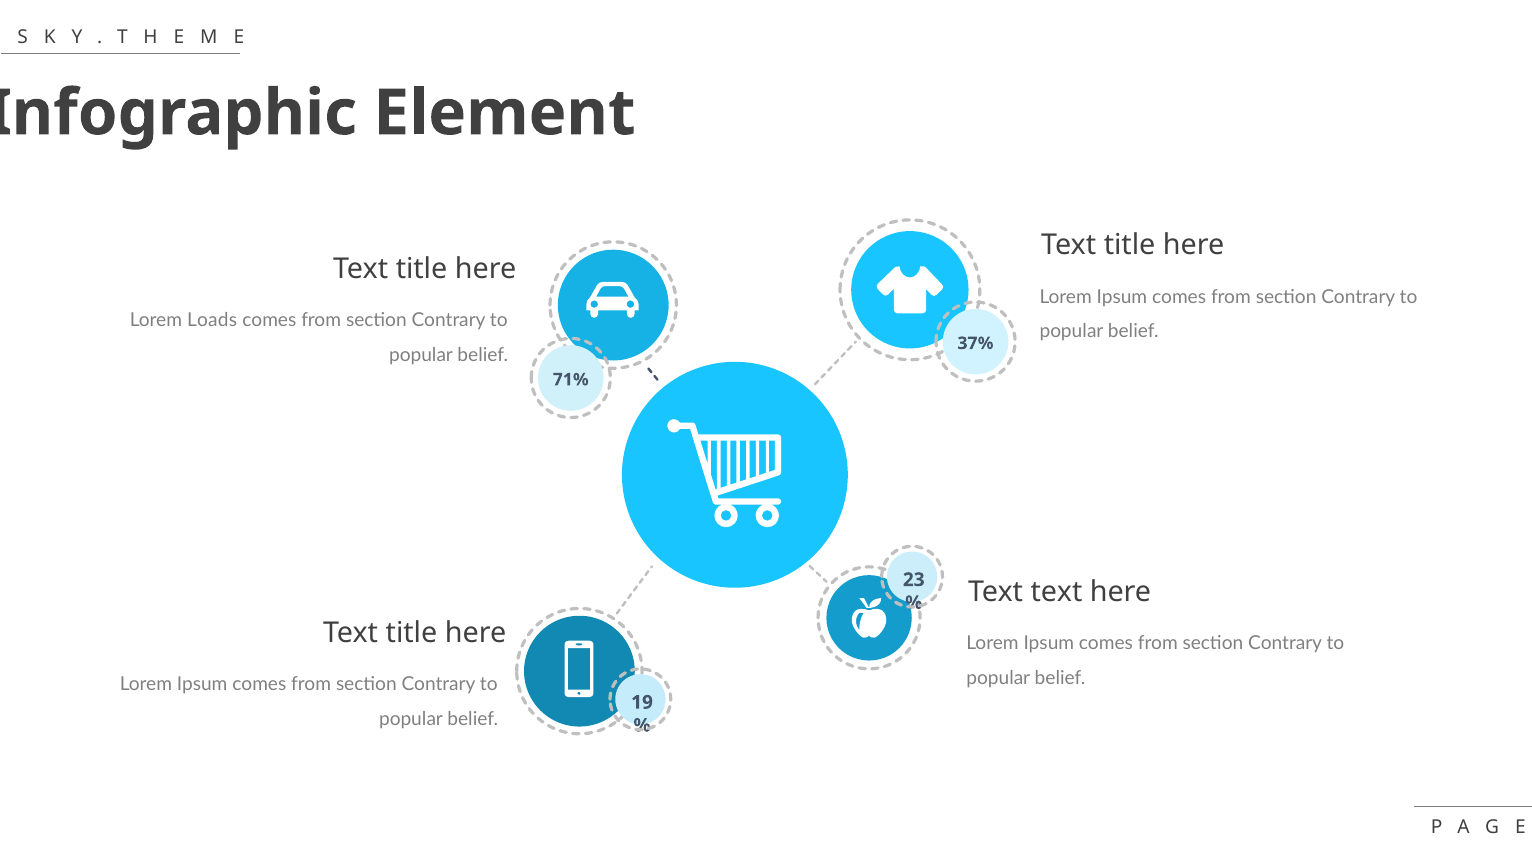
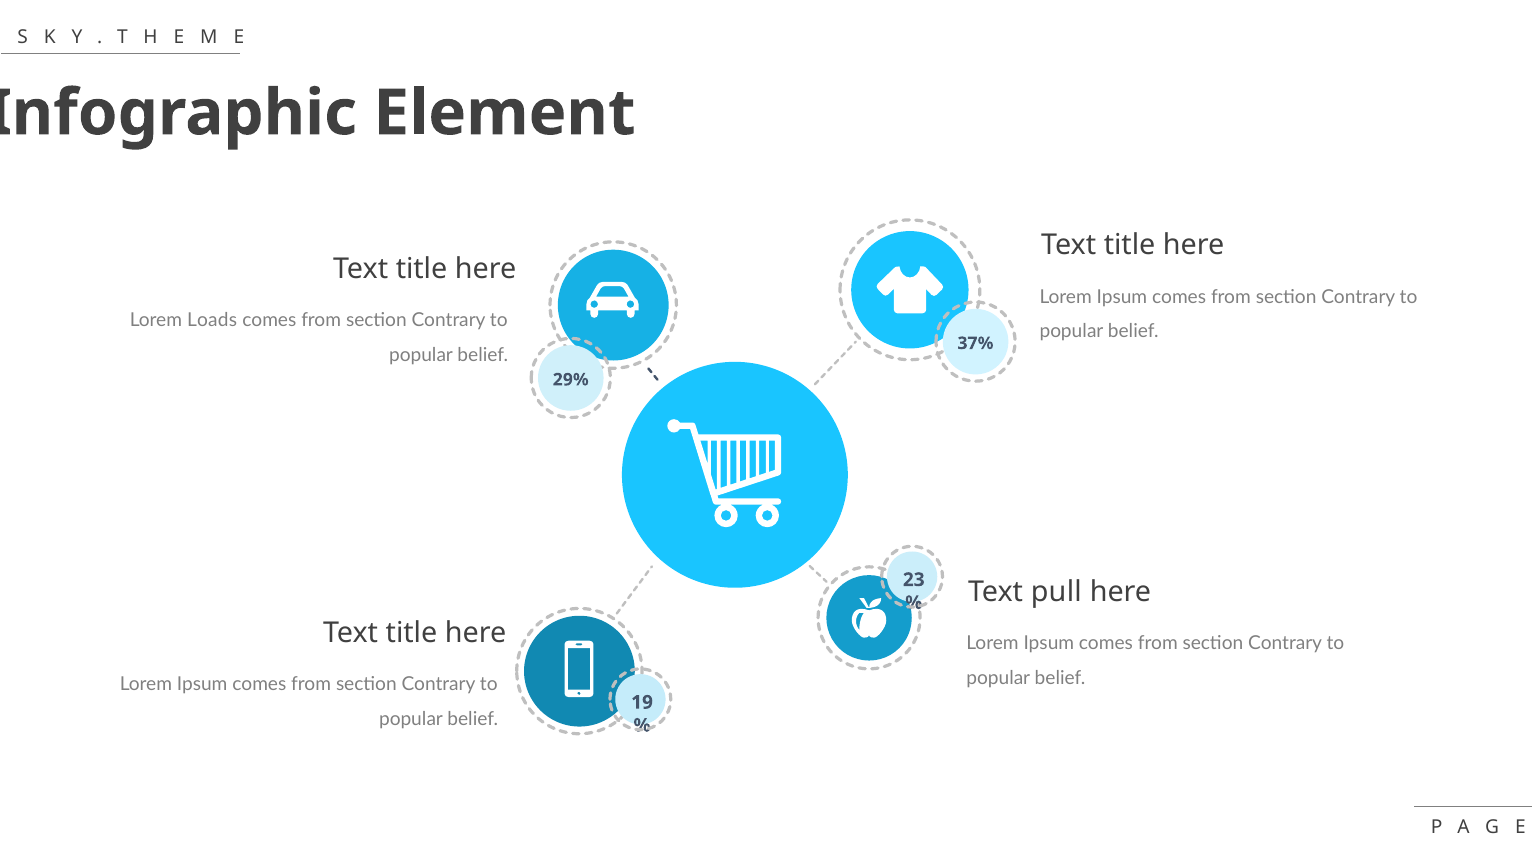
71%: 71% -> 29%
Text text: text -> pull
